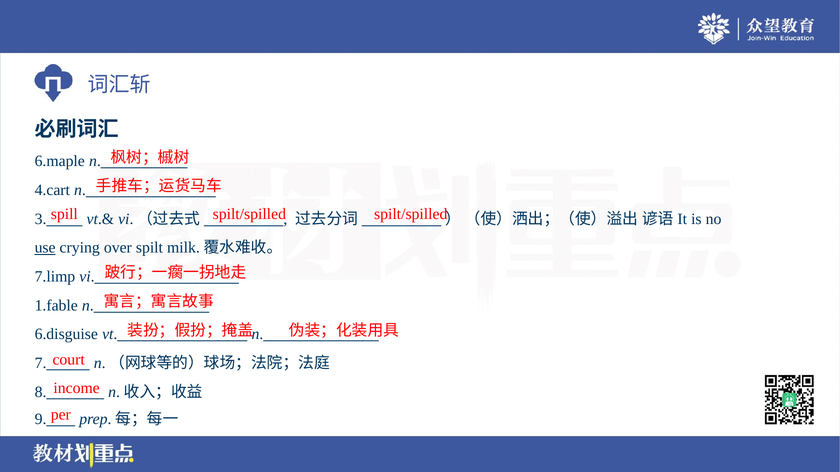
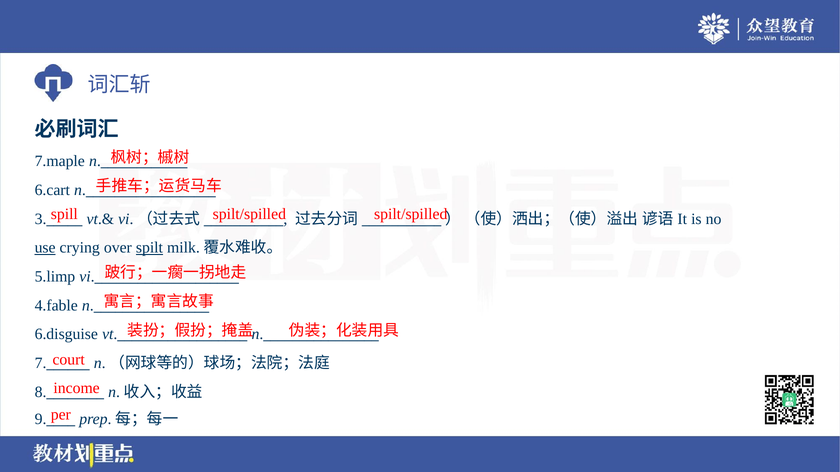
6.maple: 6.maple -> 7.maple
4.cart: 4.cart -> 6.cart
spilt underline: none -> present
7.limp: 7.limp -> 5.limp
1.fable: 1.fable -> 4.fable
